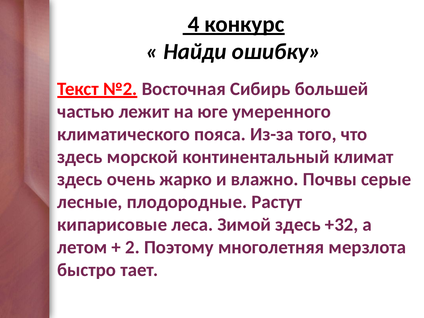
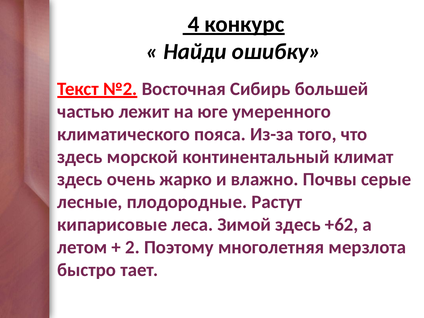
+32: +32 -> +62
